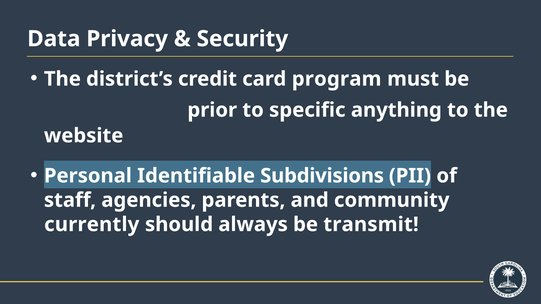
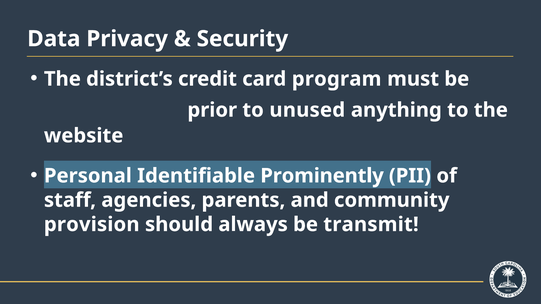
specific: specific -> unused
Subdivisions: Subdivisions -> Prominently
currently: currently -> provision
